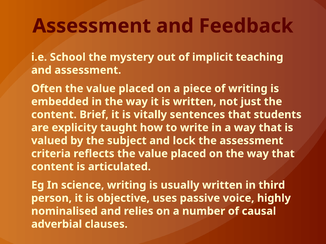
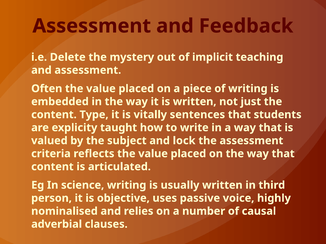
School: School -> Delete
Brief: Brief -> Type
